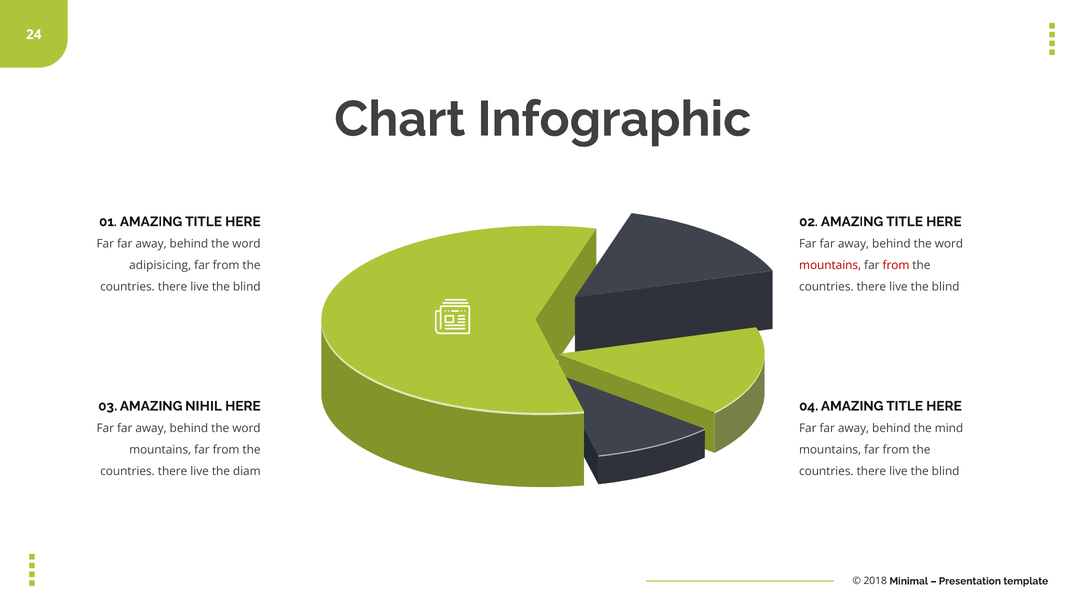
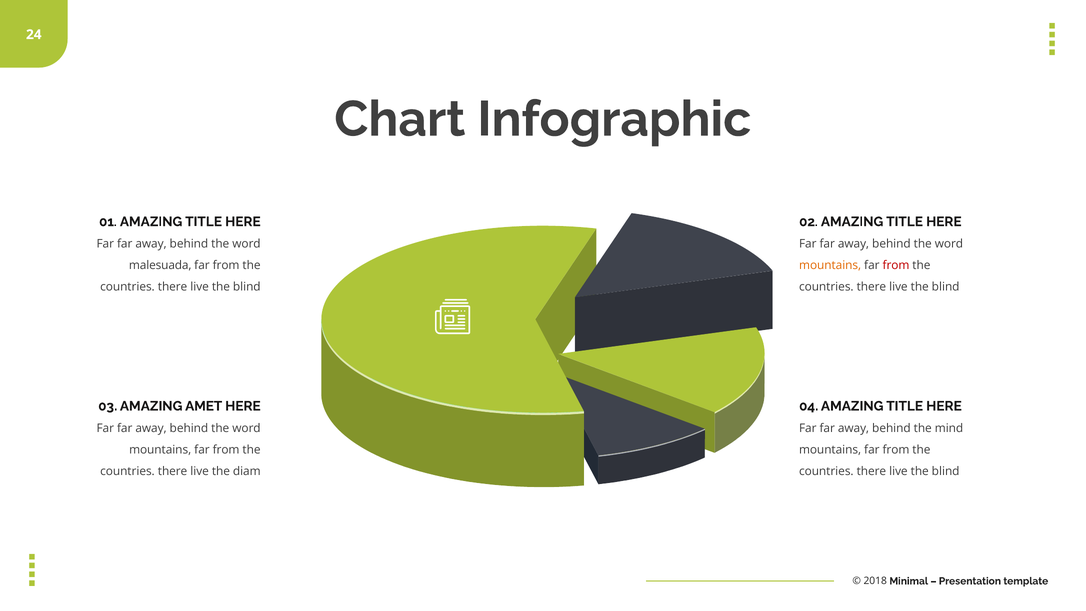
adipisicing: adipisicing -> malesuada
mountains at (830, 265) colour: red -> orange
NIHIL: NIHIL -> AMET
